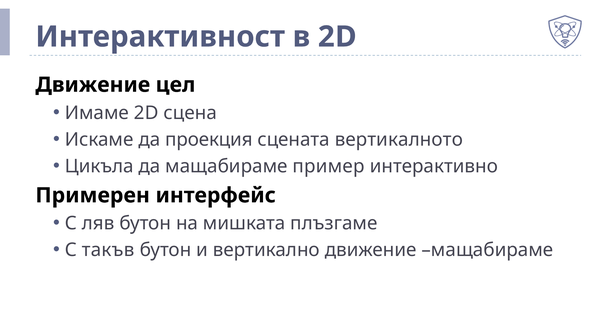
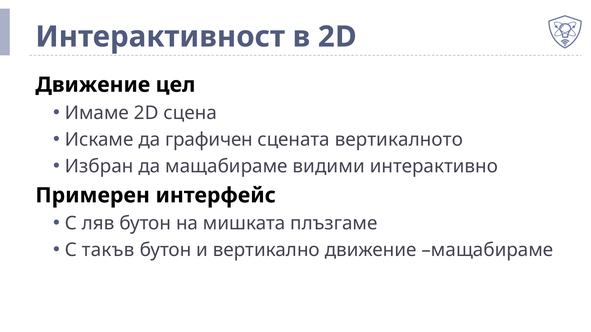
проекция: проекция -> графичен
Цикъла: Цикъла -> Избран
пример: пример -> видими
